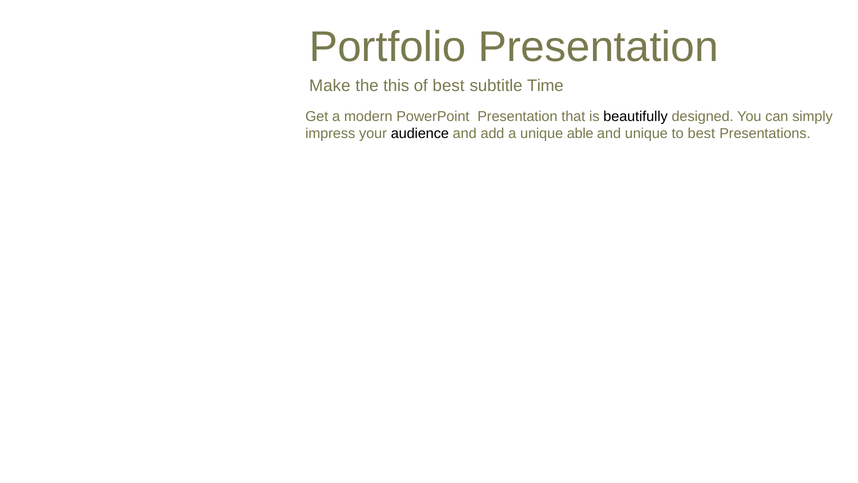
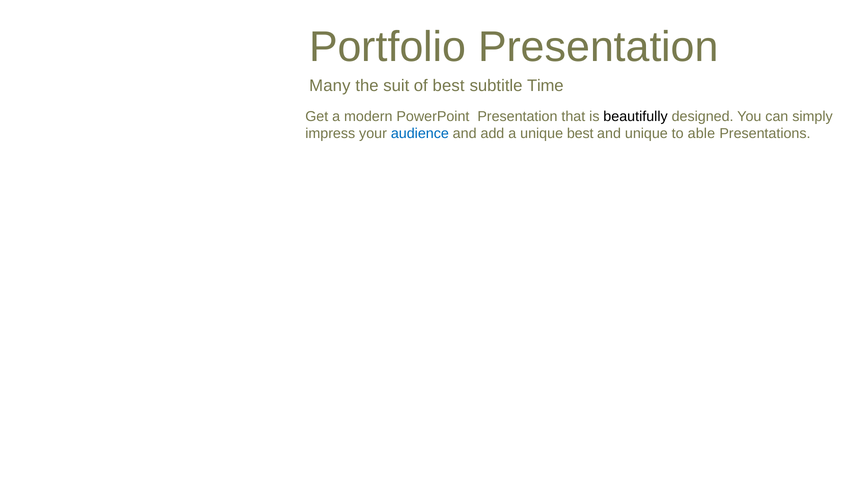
Make: Make -> Many
this: this -> suit
audience colour: black -> blue
unique able: able -> best
to best: best -> able
